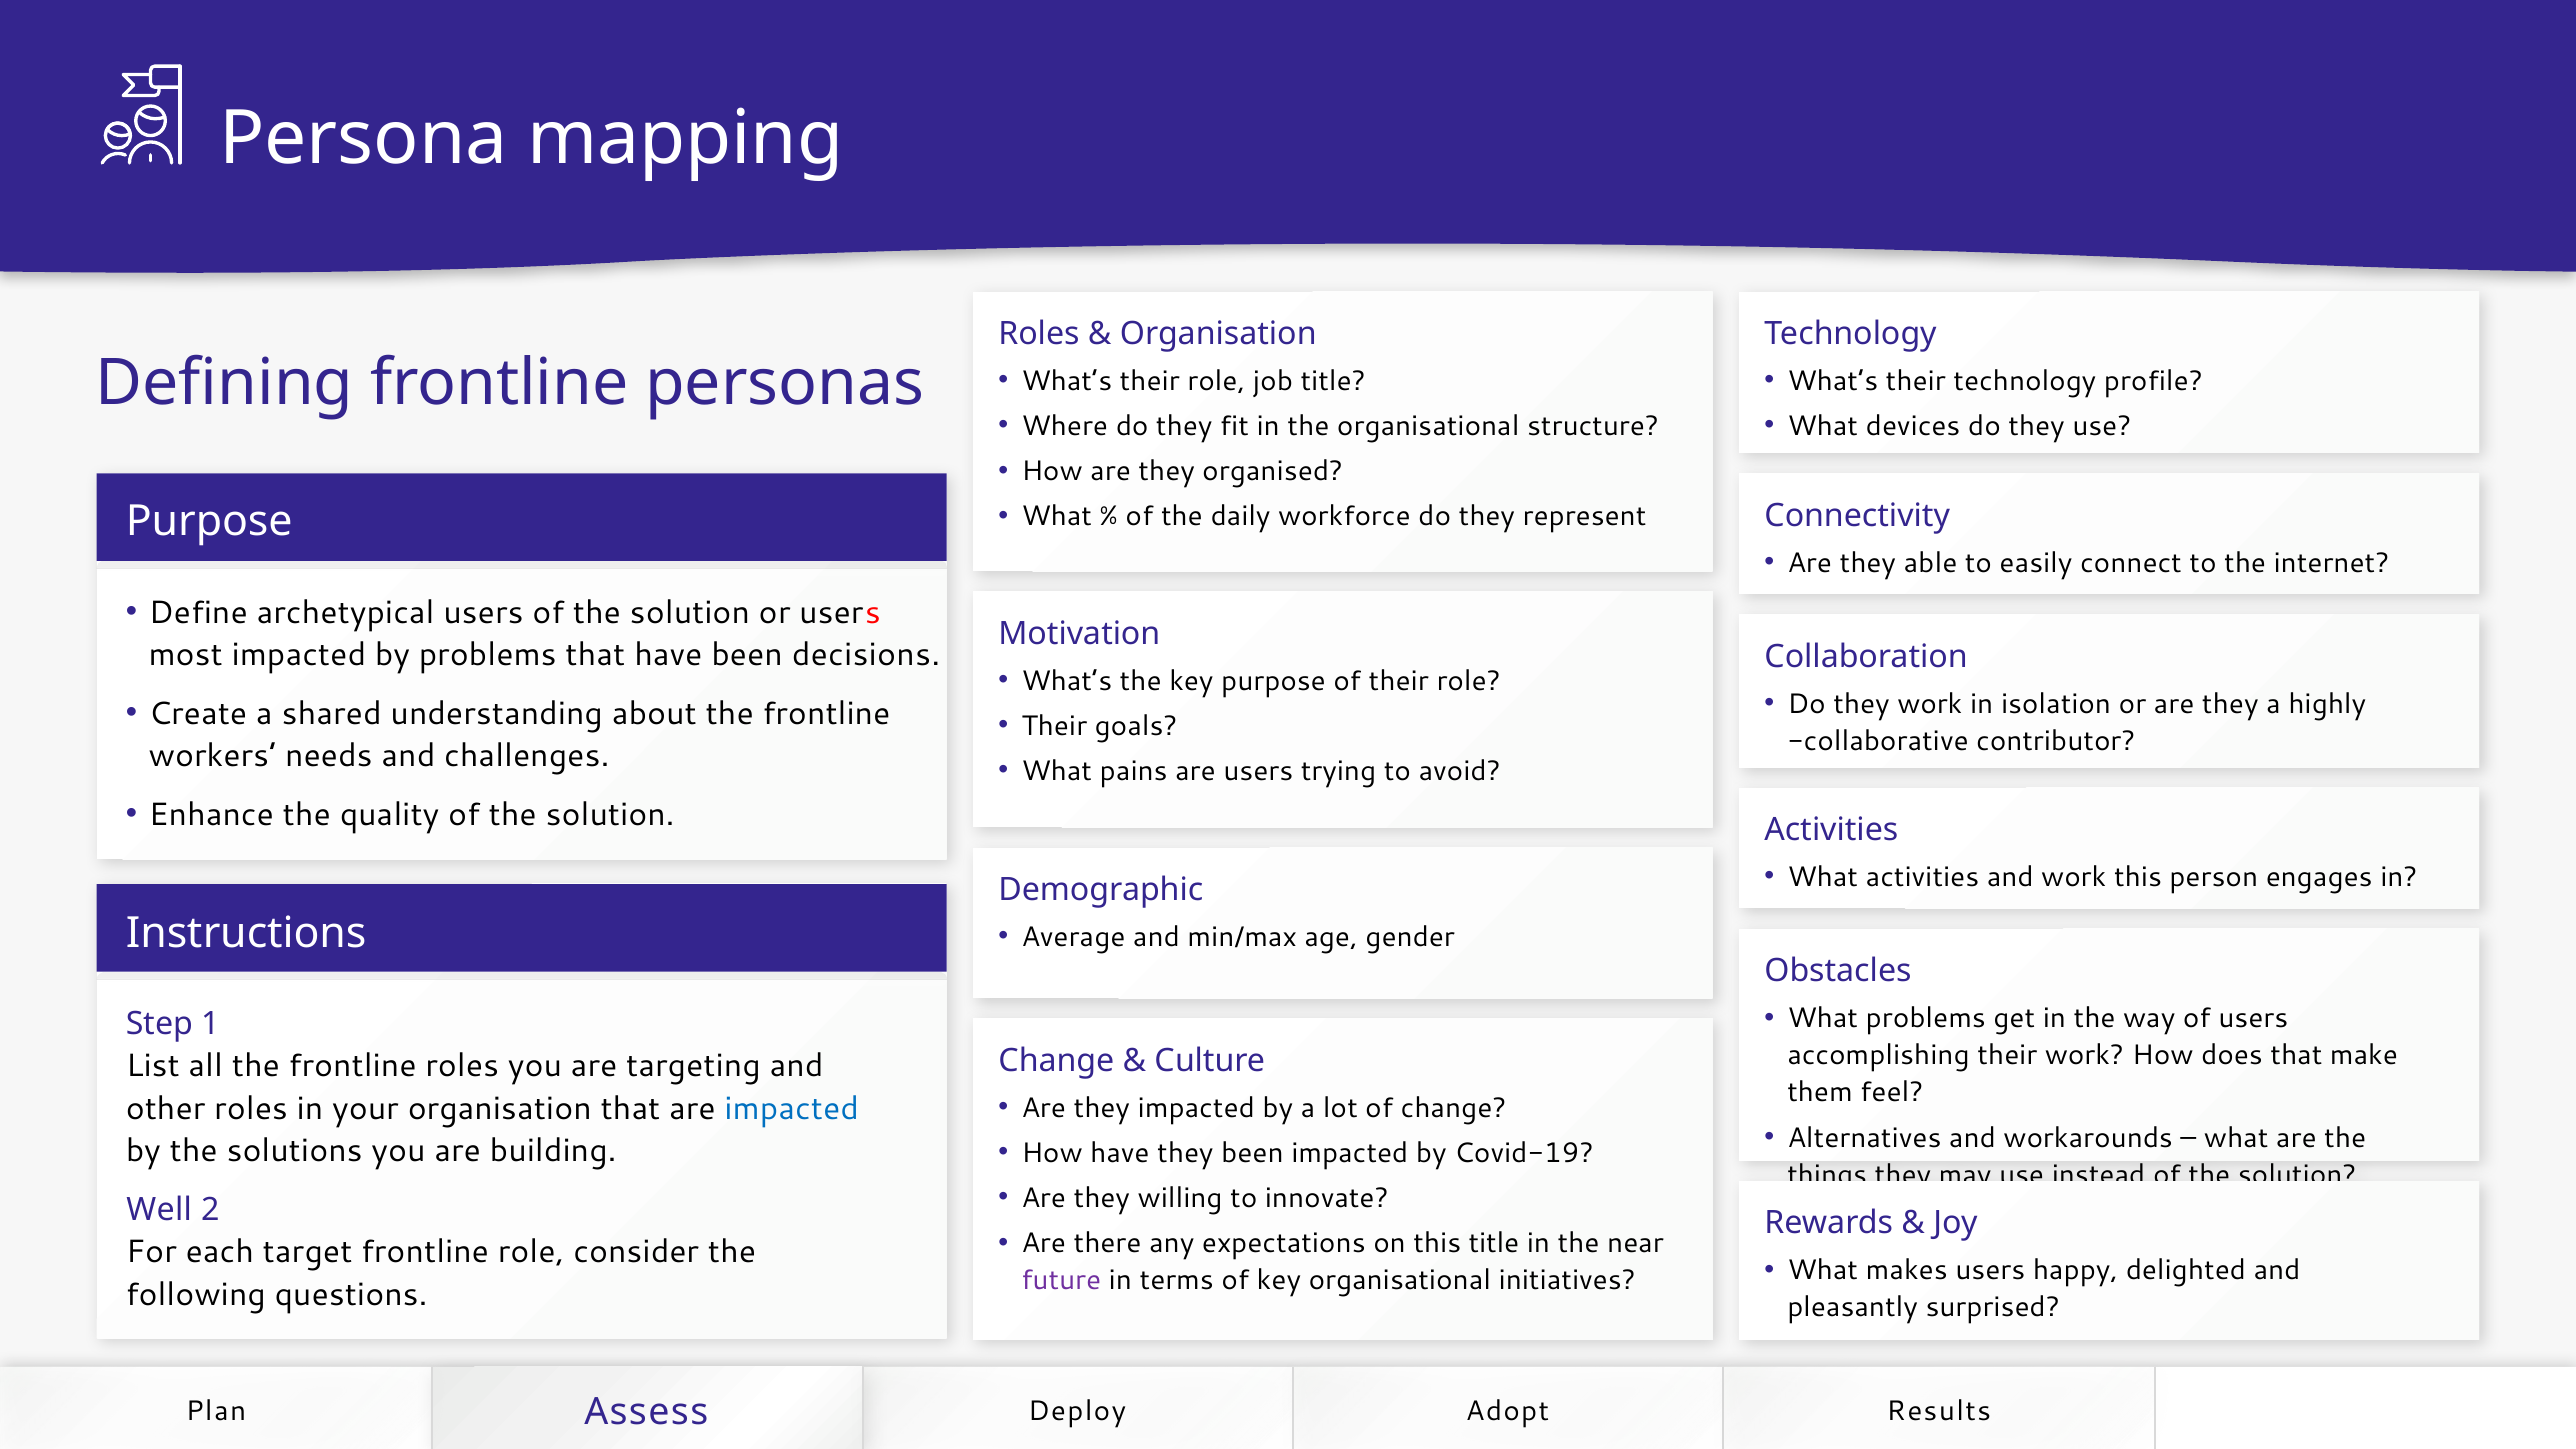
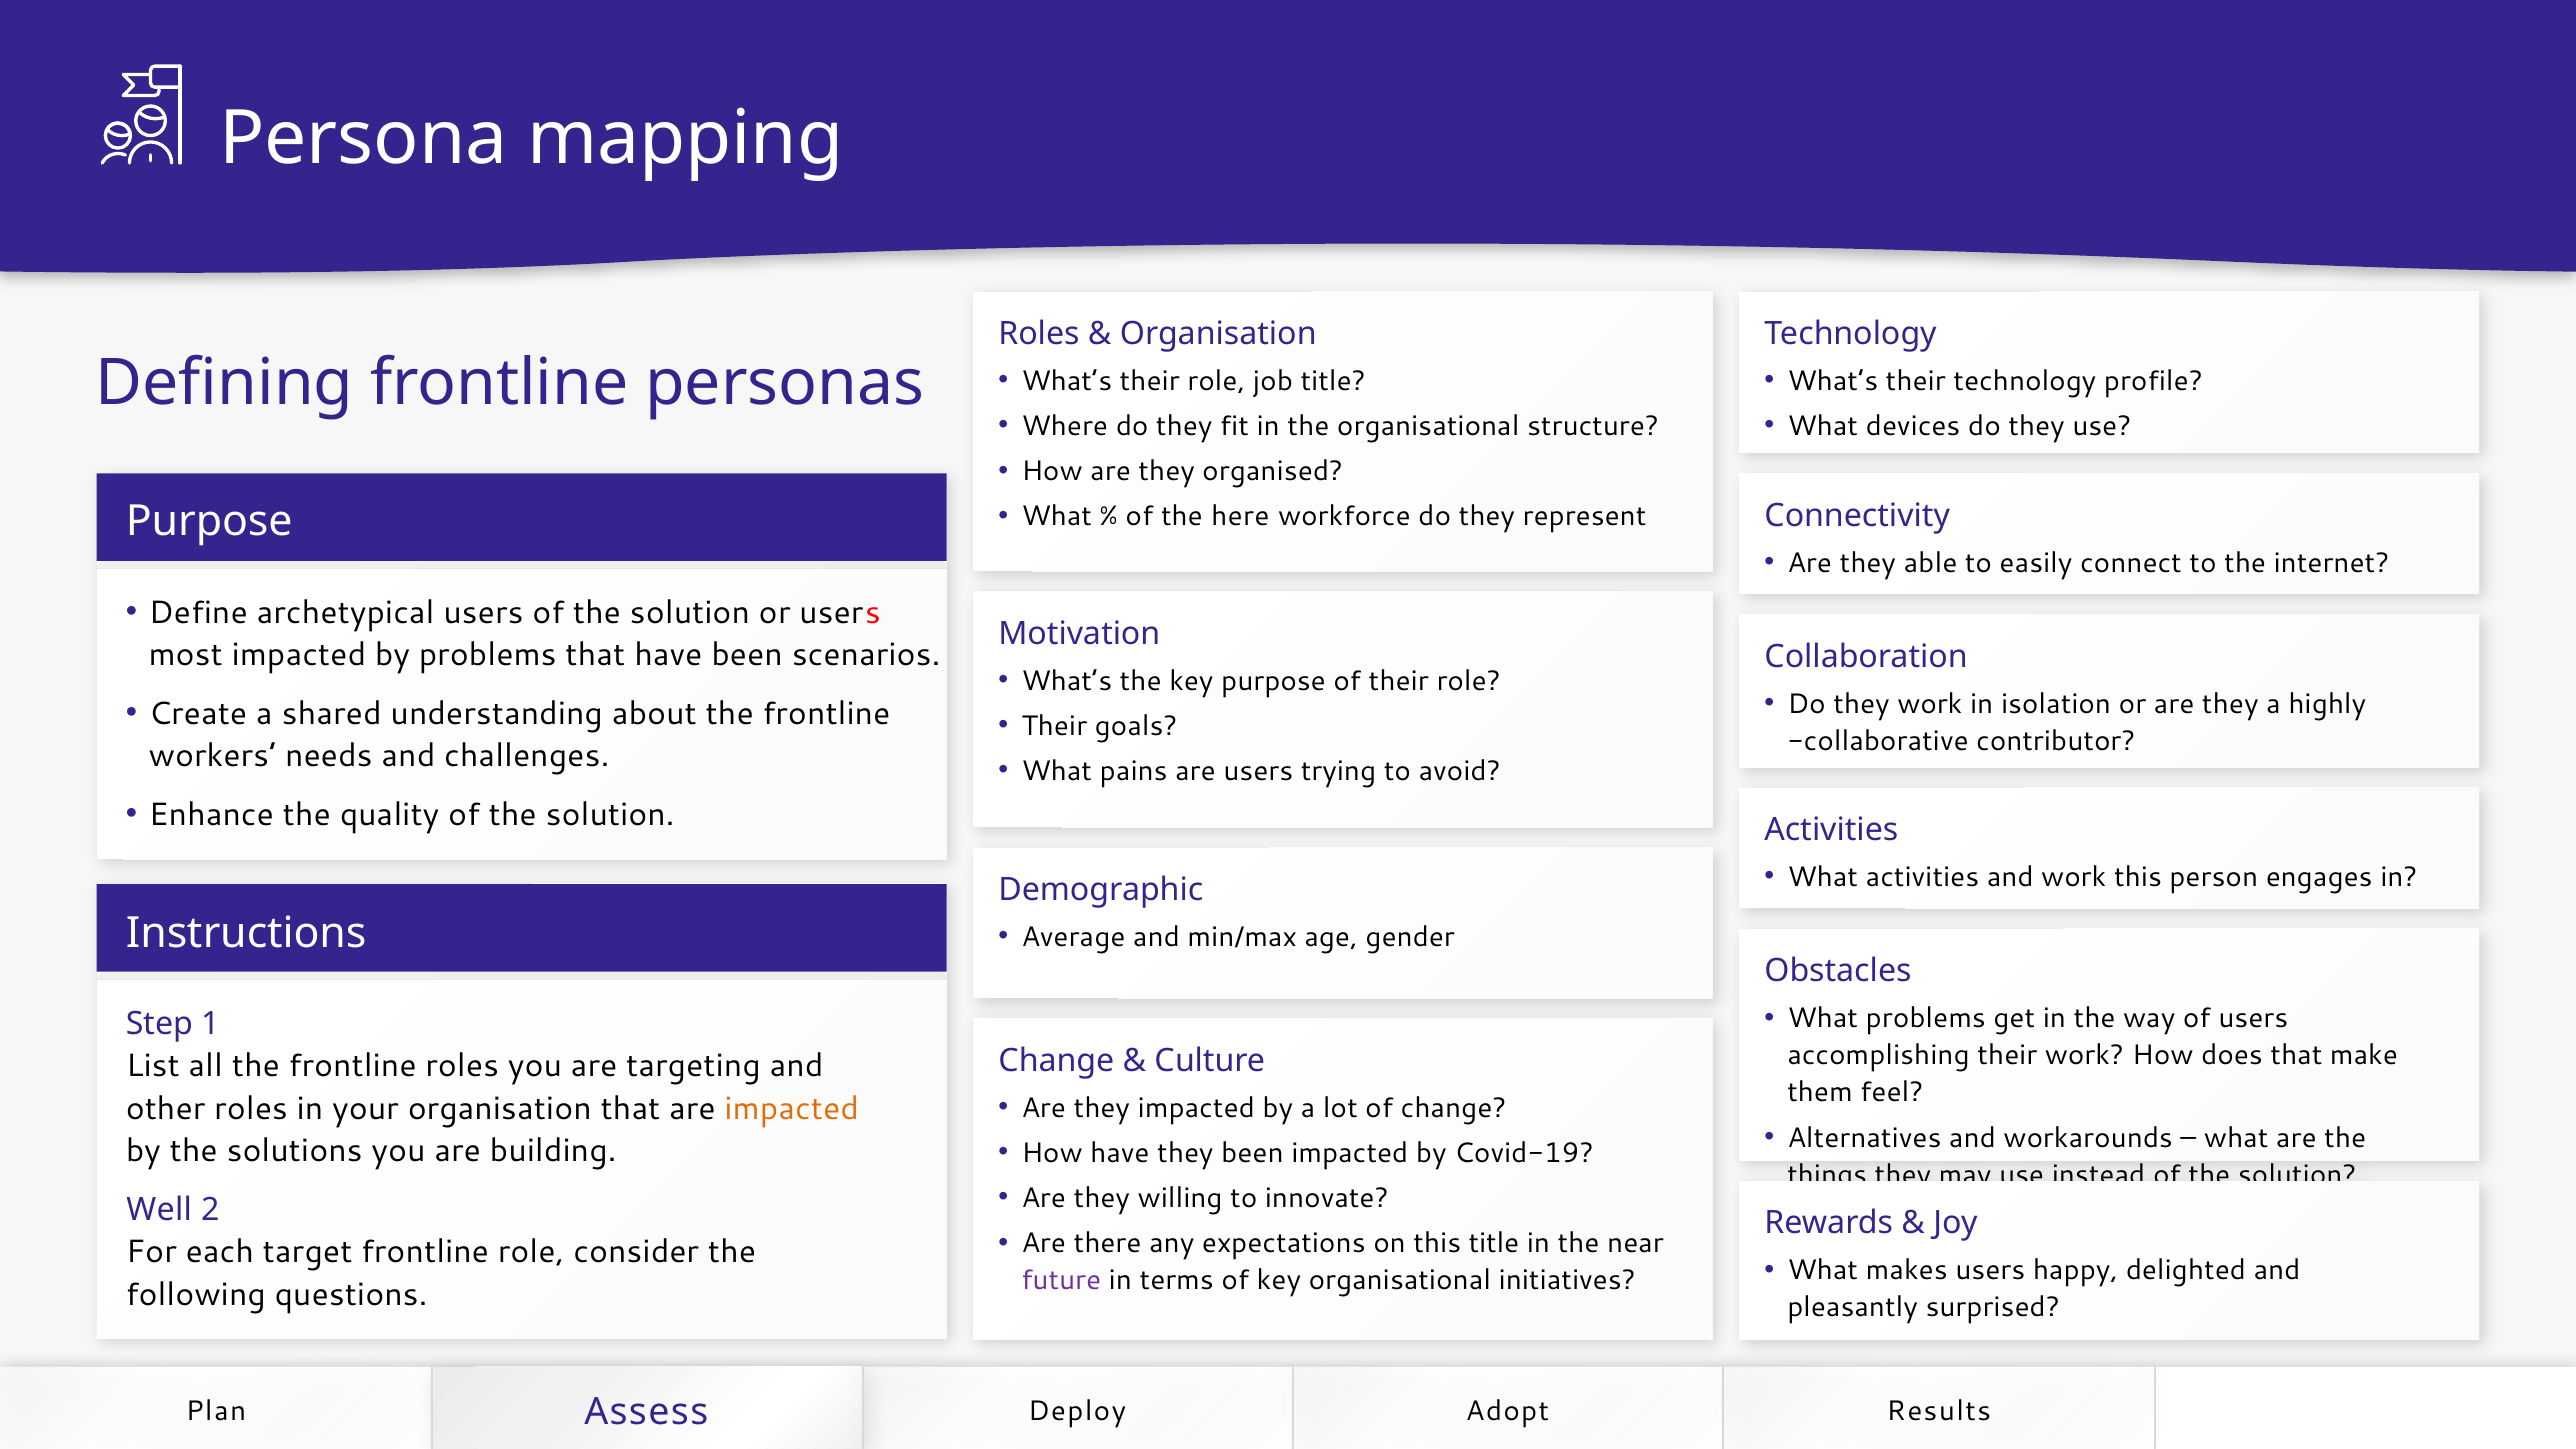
daily: daily -> here
decisions: decisions -> scenarios
impacted at (792, 1109) colour: blue -> orange
